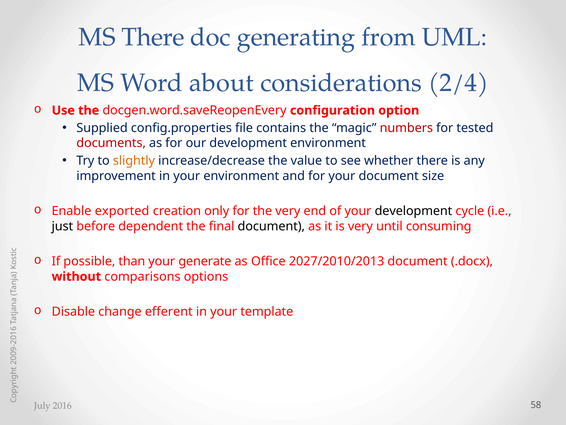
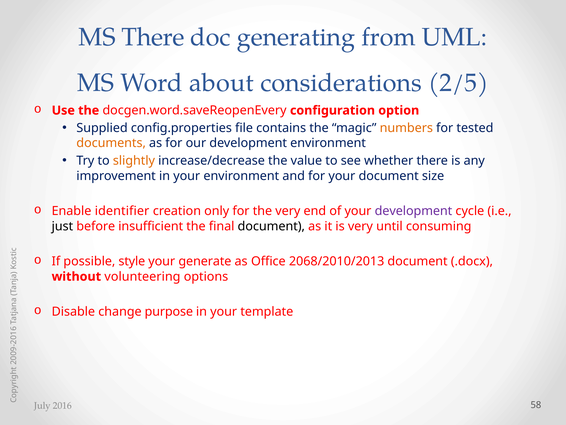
2/4: 2/4 -> 2/5
numbers colour: red -> orange
documents colour: red -> orange
exported: exported -> identifier
development at (413, 211) colour: black -> purple
dependent: dependent -> insufficient
than: than -> style
2027/2010/2013: 2027/2010/2013 -> 2068/2010/2013
comparisons: comparisons -> volunteering
efferent: efferent -> purpose
